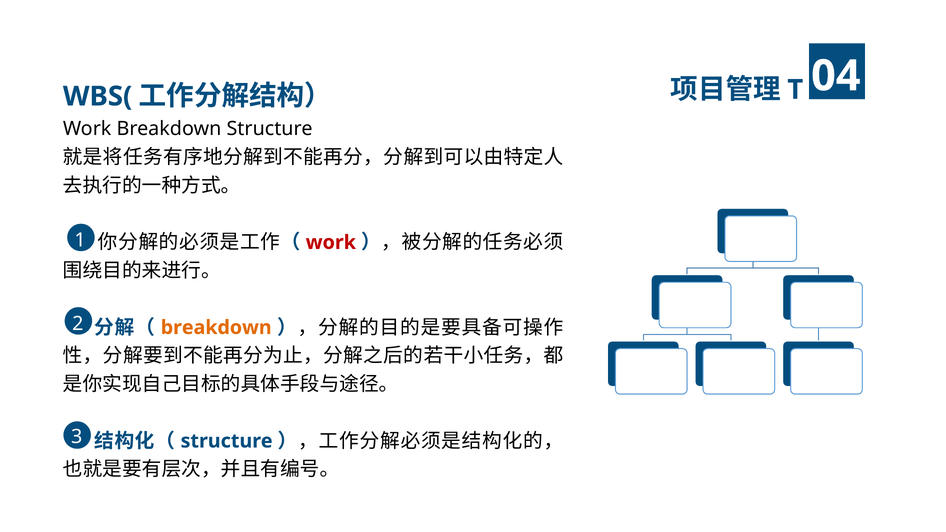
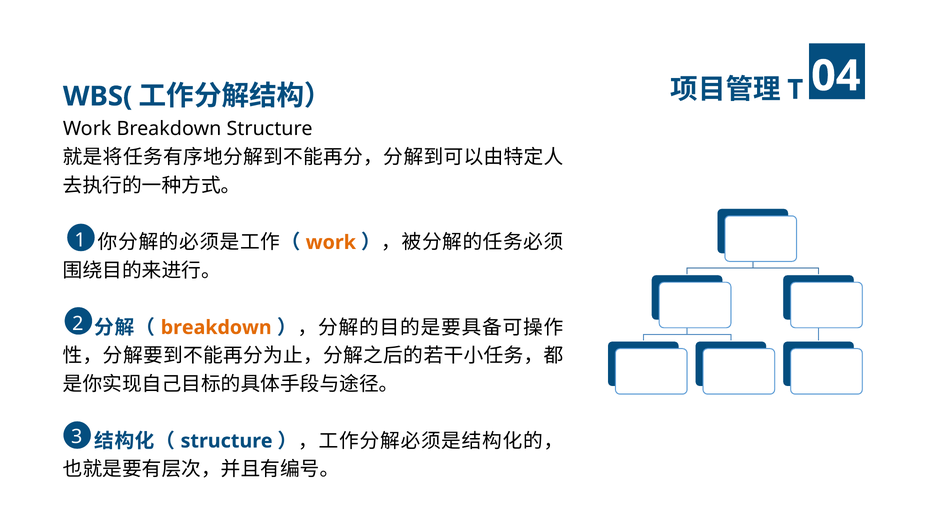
work at (331, 242) colour: red -> orange
